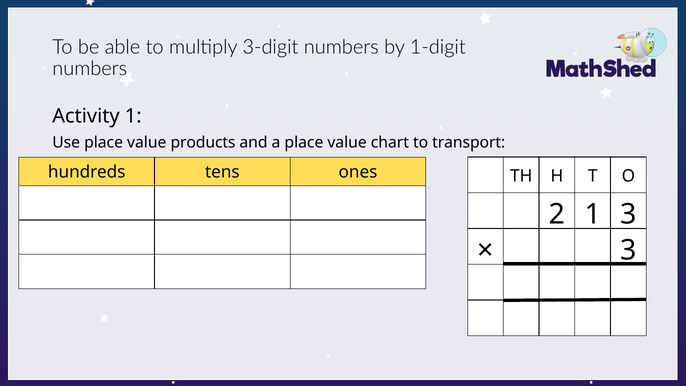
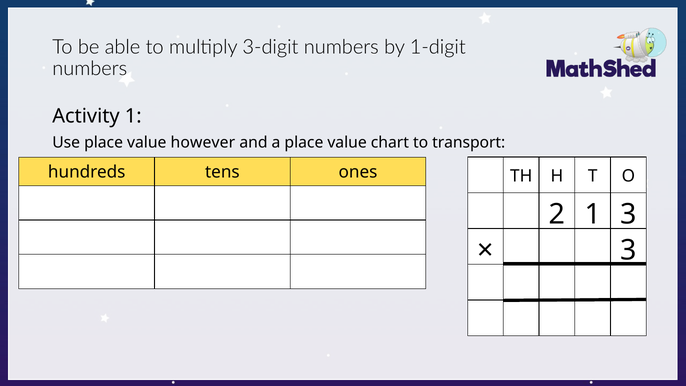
products: products -> however
